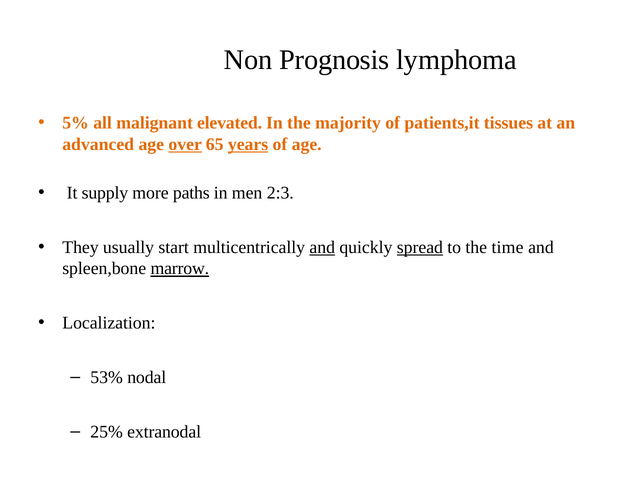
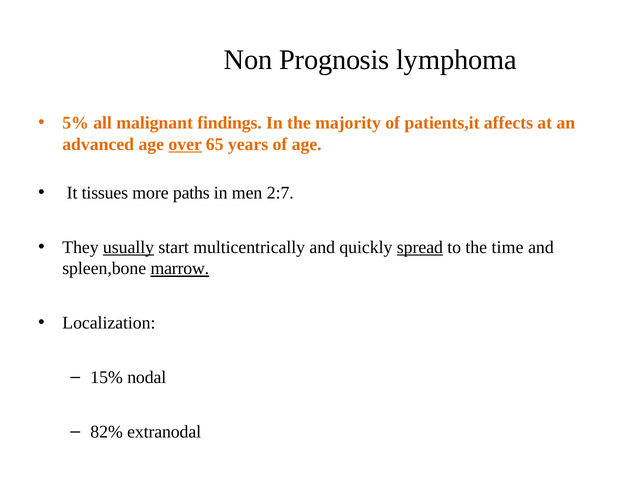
elevated: elevated -> findings
tissues: tissues -> affects
years underline: present -> none
supply: supply -> tissues
2:3: 2:3 -> 2:7
usually underline: none -> present
and at (322, 247) underline: present -> none
53%: 53% -> 15%
25%: 25% -> 82%
